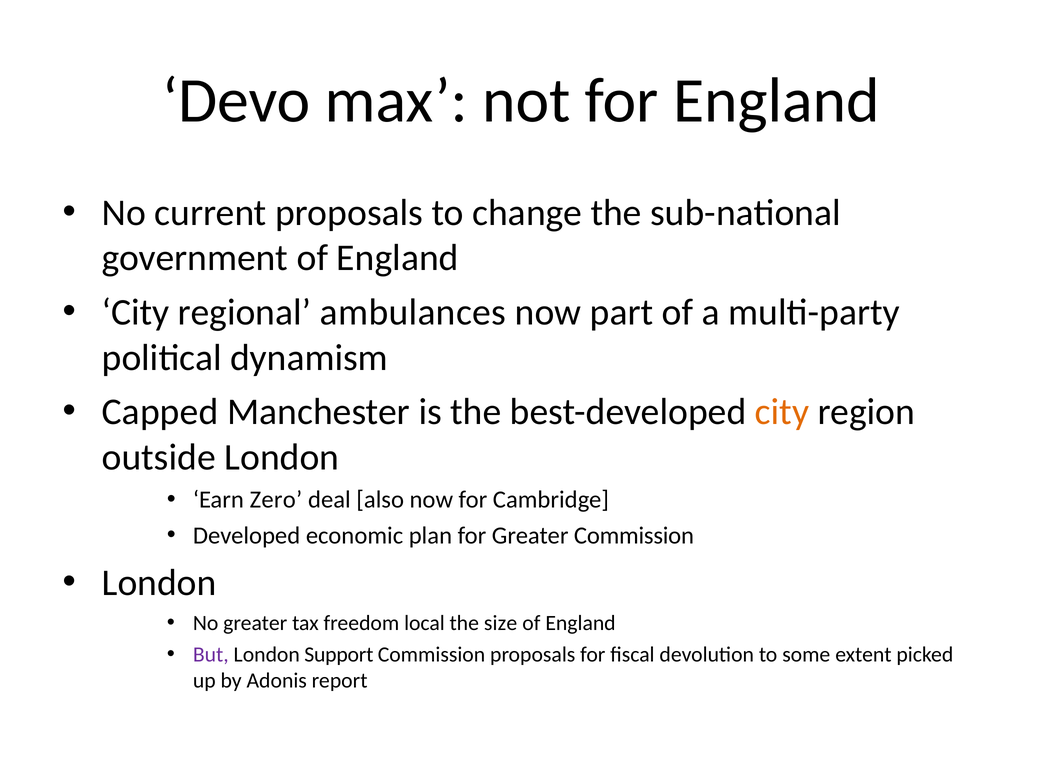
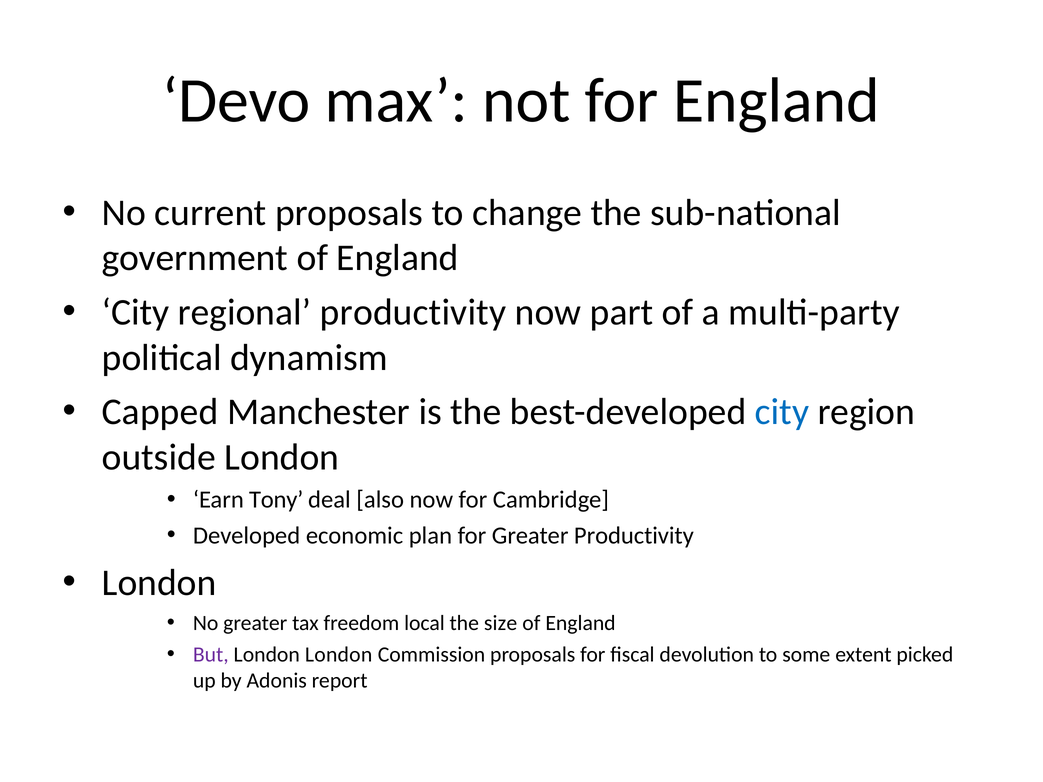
regional ambulances: ambulances -> productivity
city at (782, 412) colour: orange -> blue
Zero: Zero -> Tony
Greater Commission: Commission -> Productivity
London Support: Support -> London
